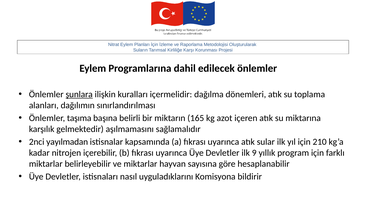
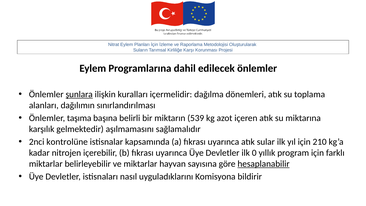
165: 165 -> 539
yayılmadan: yayılmadan -> kontrolüne
9: 9 -> 0
hesaplanabilir underline: none -> present
